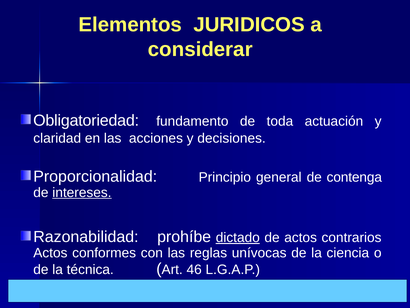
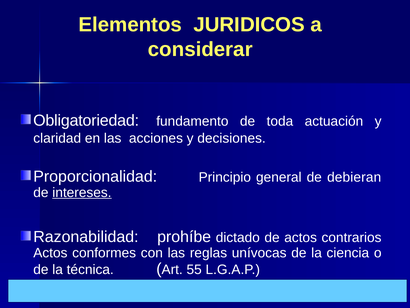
contenga: contenga -> debieran
dictado underline: present -> none
46: 46 -> 55
